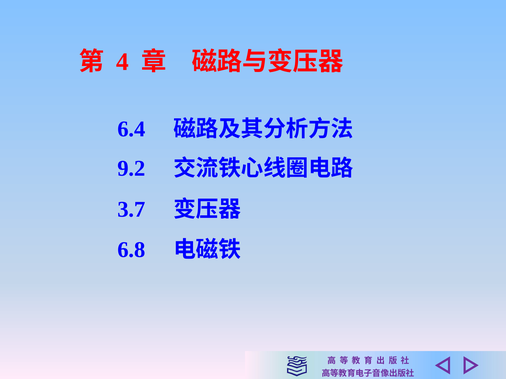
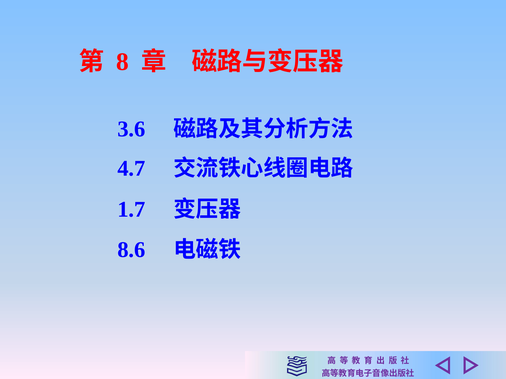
4: 4 -> 8
6.4: 6.4 -> 3.6
9.2: 9.2 -> 4.7
3.7: 3.7 -> 1.7
6.8: 6.8 -> 8.6
